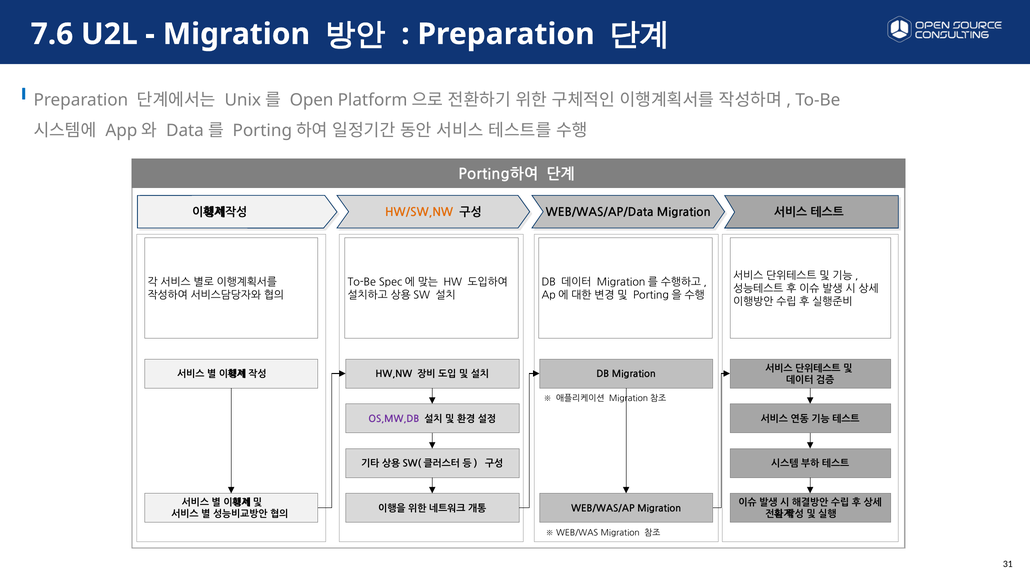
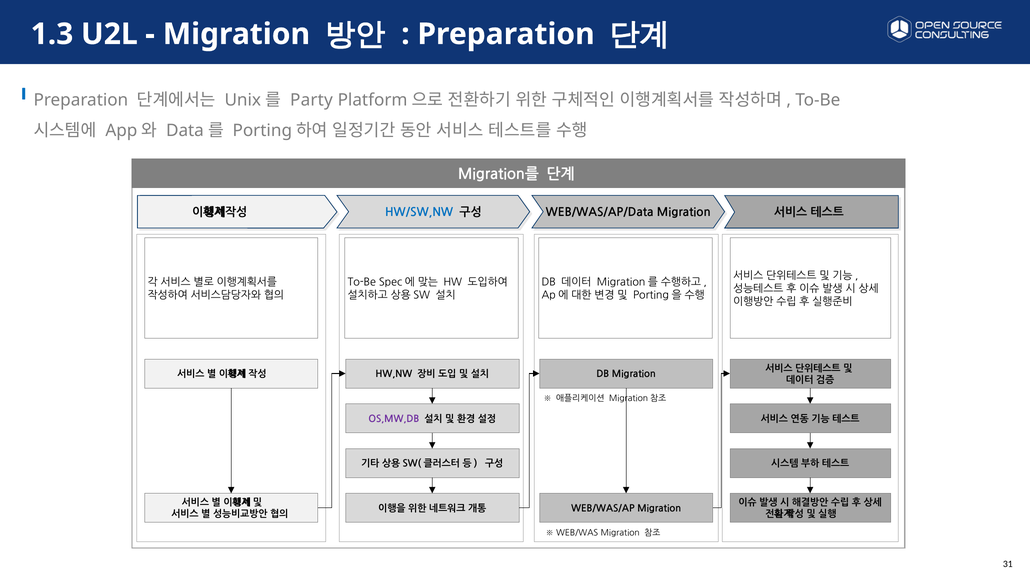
7.6: 7.6 -> 1.3
Open: Open -> Party
Porting하여 at (498, 174): Porting하여 -> Migration를
HW/SW,NW colour: orange -> blue
